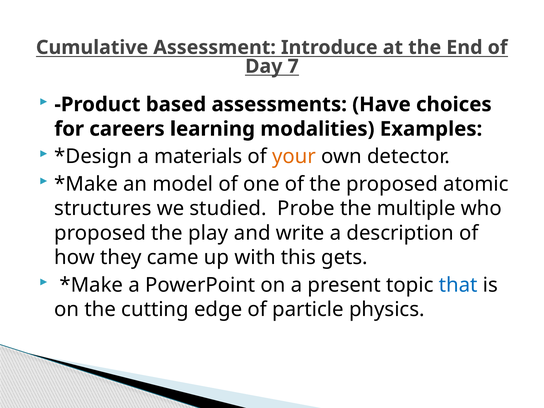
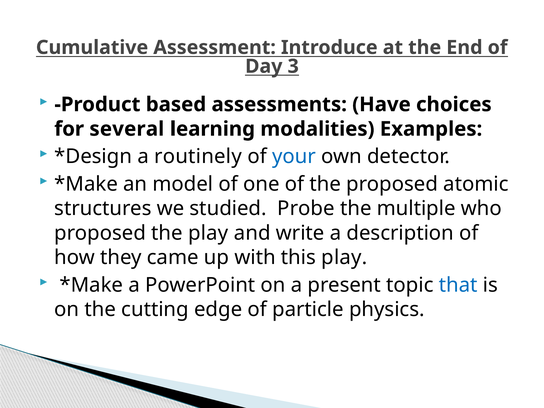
7: 7 -> 3
careers: careers -> several
materials: materials -> routinely
your colour: orange -> blue
this gets: gets -> play
